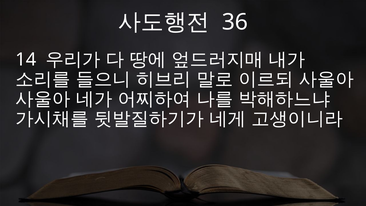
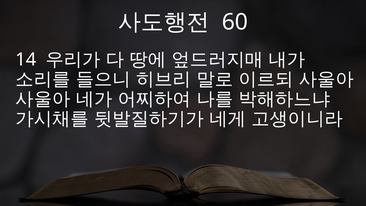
36: 36 -> 60
